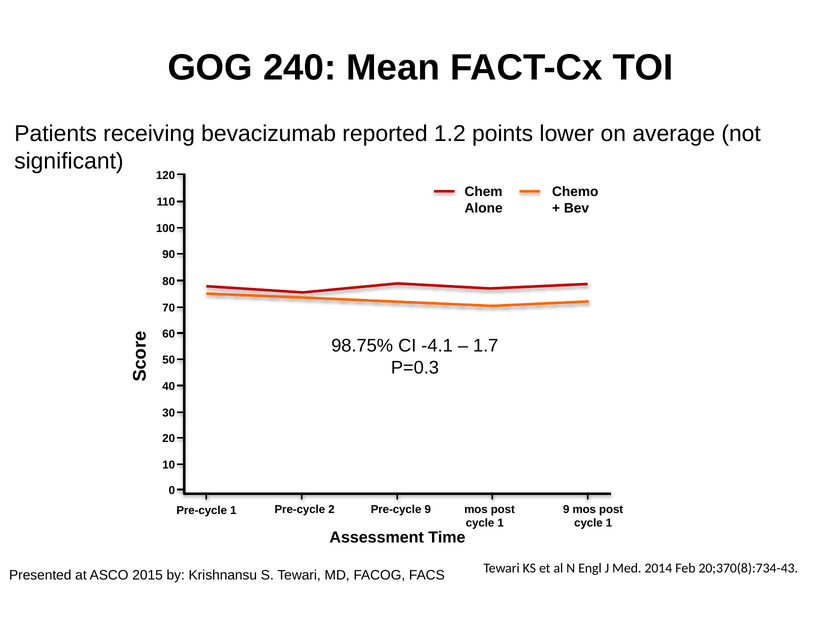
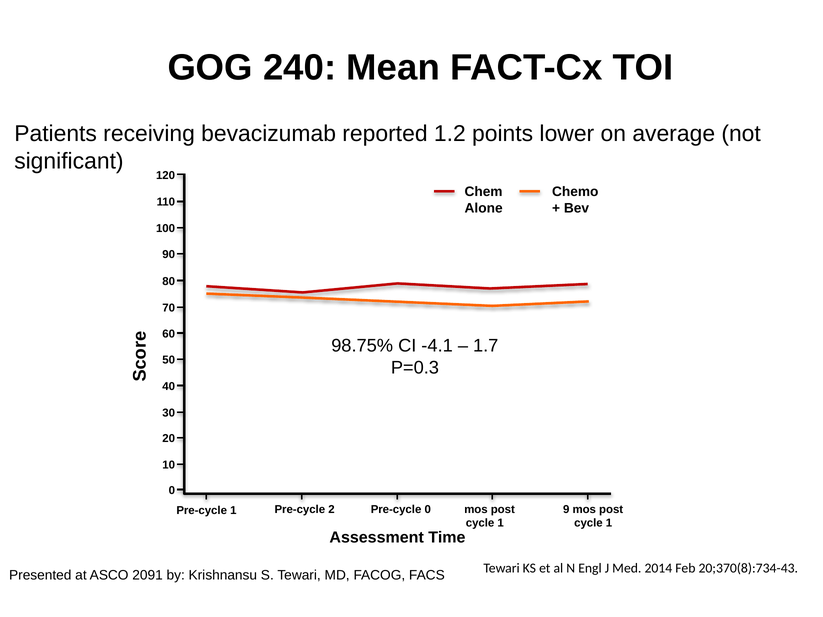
Pre-cycle 9: 9 -> 0
2015: 2015 -> 2091
